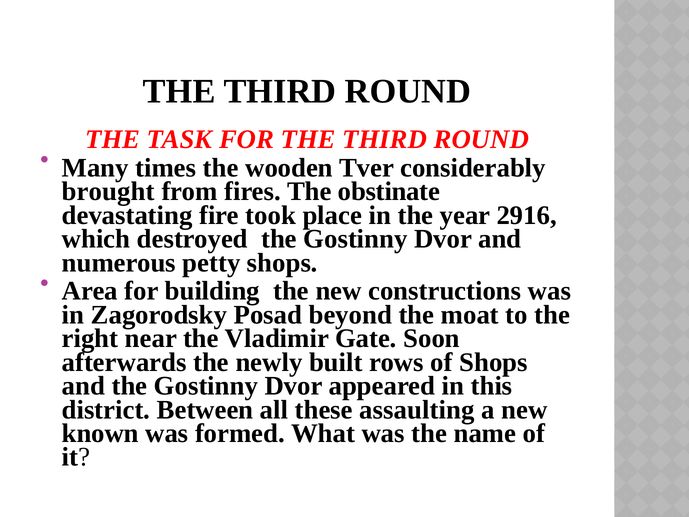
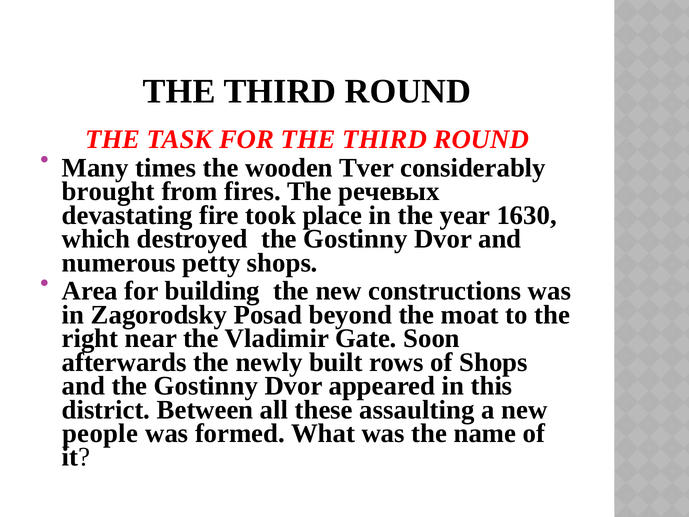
obstinate: obstinate -> речевых
2916: 2916 -> 1630
known: known -> people
